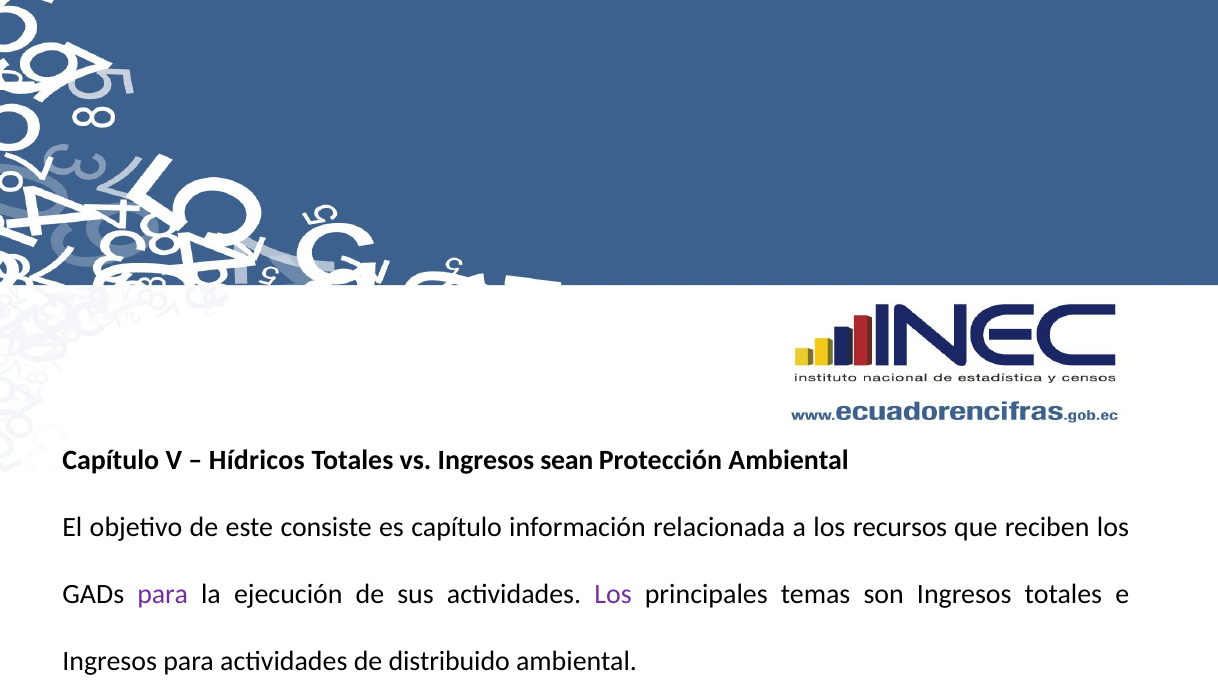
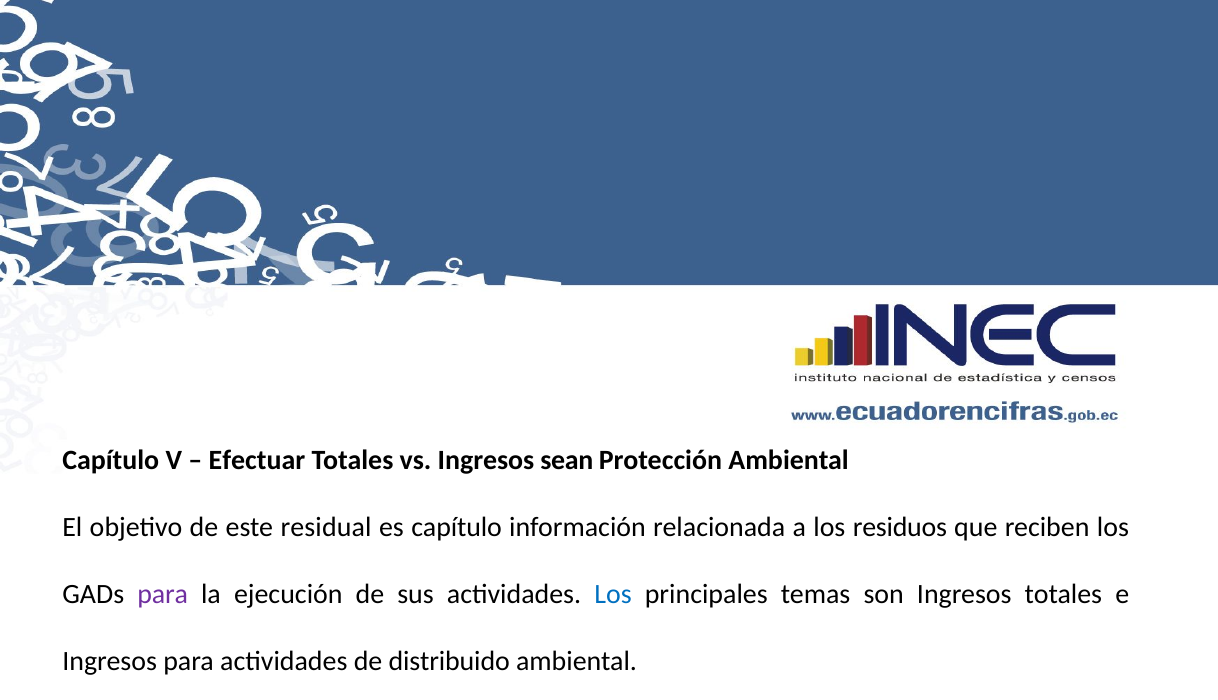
Hídricos: Hídricos -> Efectuar
consiste: consiste -> residual
recursos: recursos -> residuos
Los at (613, 595) colour: purple -> blue
